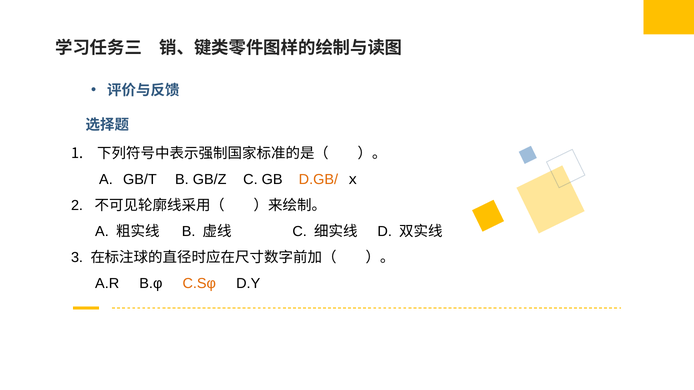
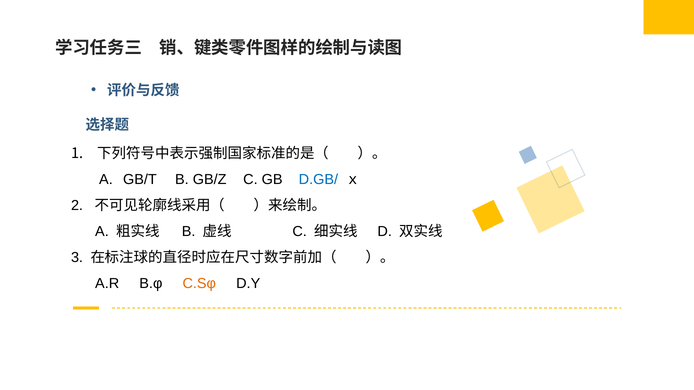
D.GB/ colour: orange -> blue
